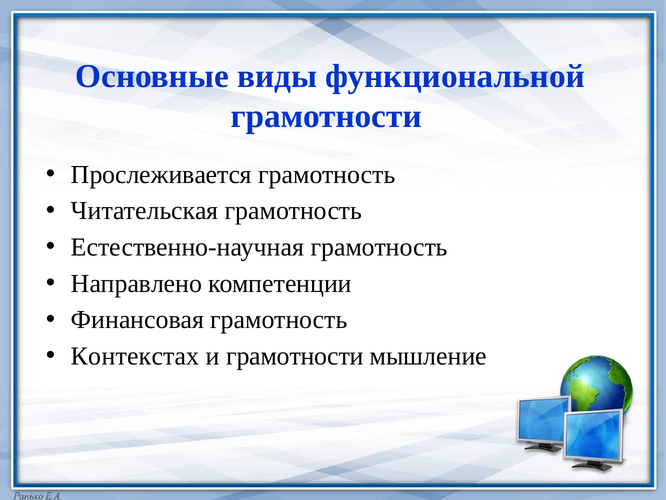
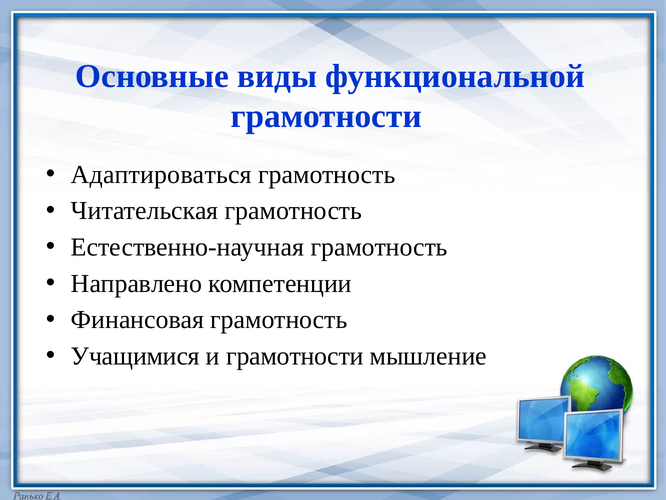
Прослеживается: Прослеживается -> Адаптироваться
Контекстах: Контекстах -> Учащимися
